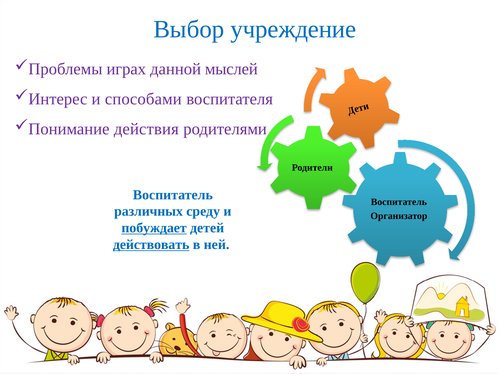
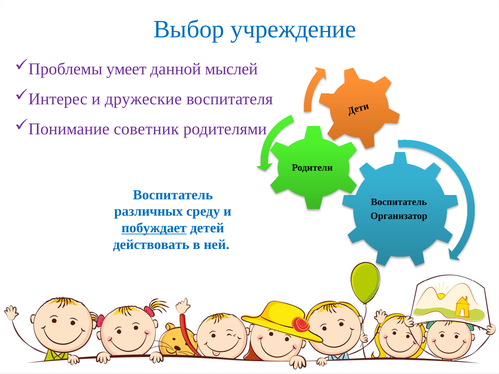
играх: играх -> умеет
способами: способами -> дружеские
действия: действия -> советник
действовать underline: present -> none
